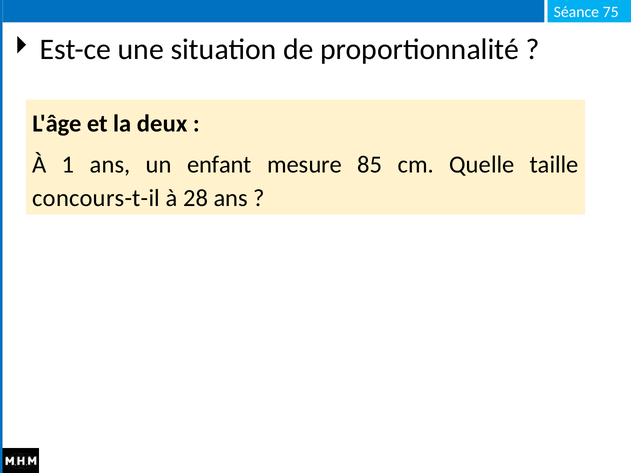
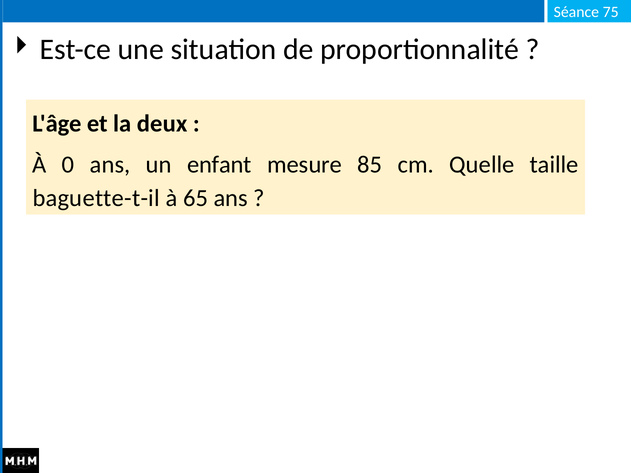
1: 1 -> 0
concours-t-il: concours-t-il -> baguette-t-il
28: 28 -> 65
